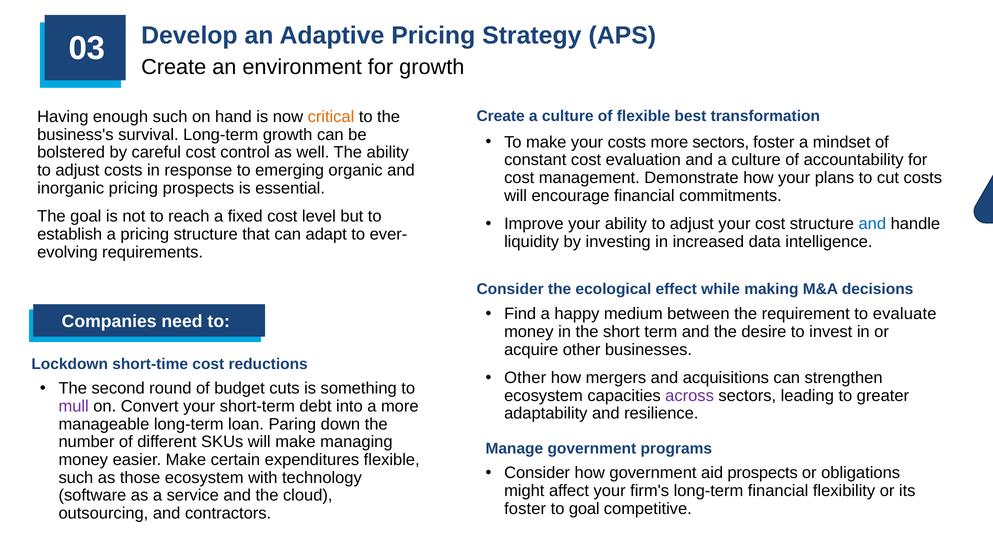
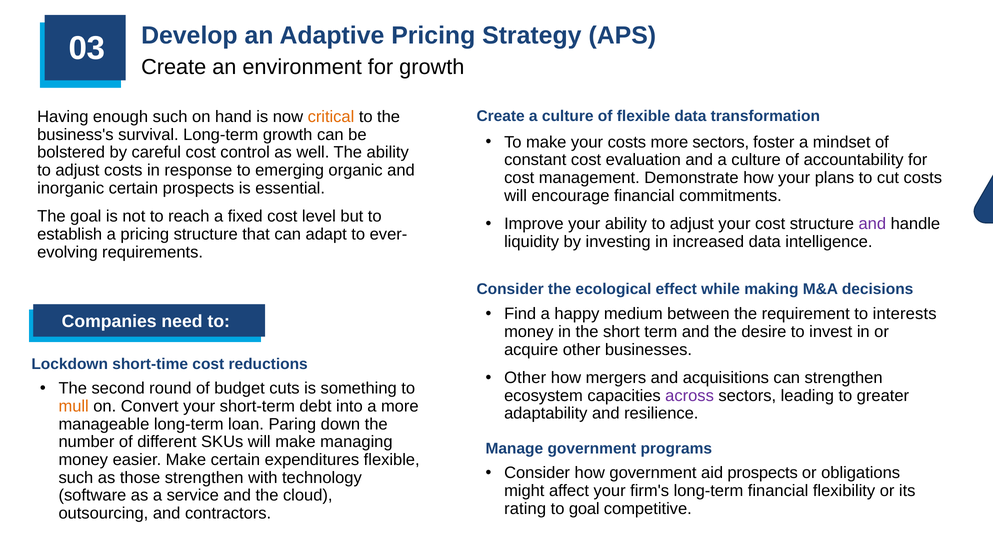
flexible best: best -> data
inorganic pricing: pricing -> certain
and at (872, 224) colour: blue -> purple
evaluate: evaluate -> interests
mull colour: purple -> orange
those ecosystem: ecosystem -> strengthen
foster at (525, 509): foster -> rating
